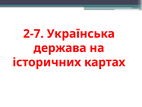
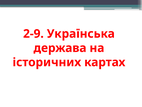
2-7: 2-7 -> 2-9
